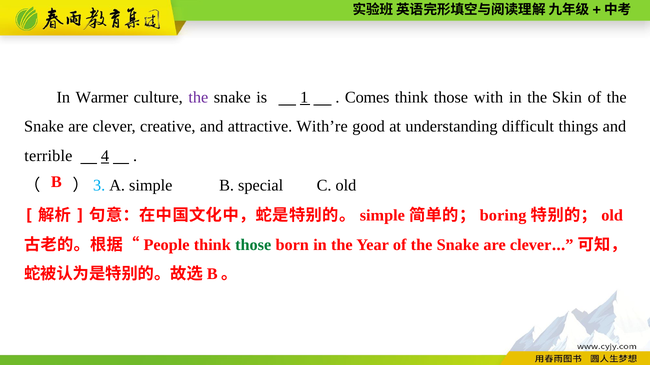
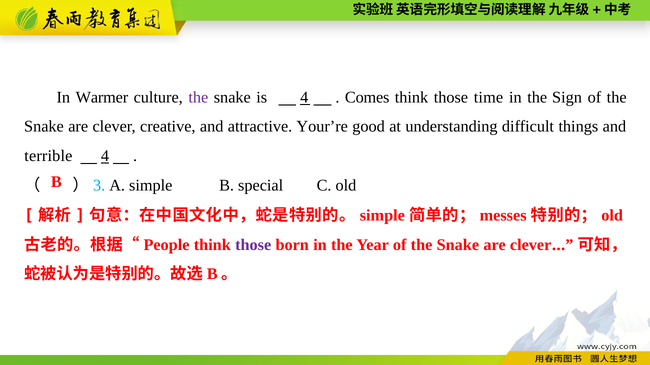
is 1: 1 -> 4
with: with -> time
Skin: Skin -> Sign
With’re: With’re -> Your’re
boring: boring -> messes
those at (253, 245) colour: green -> purple
